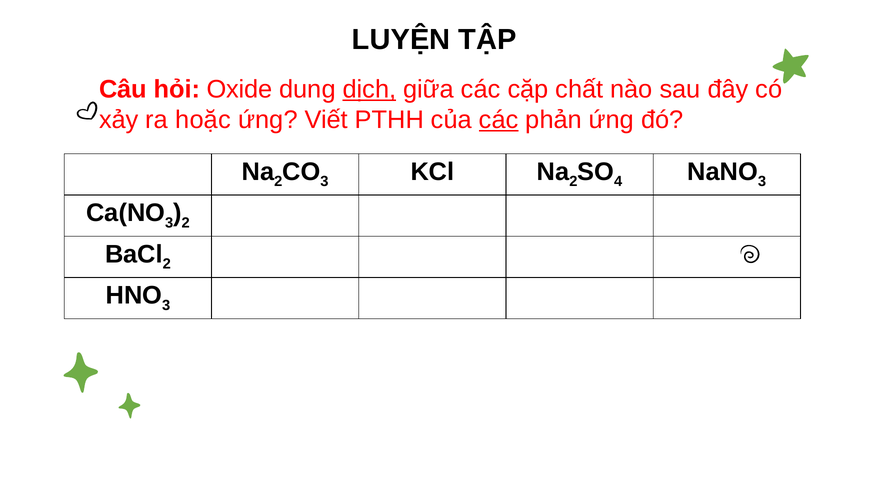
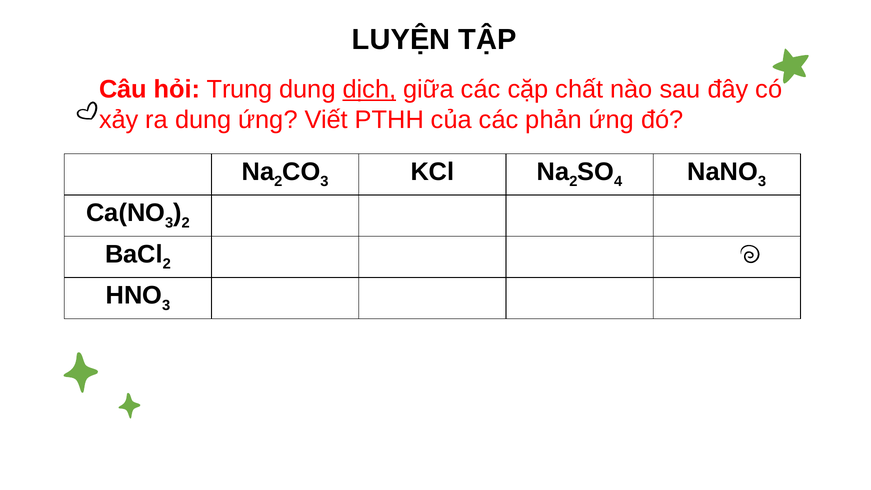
Oxide: Oxide -> Trung
ra hoặc: hoặc -> dung
các at (499, 120) underline: present -> none
